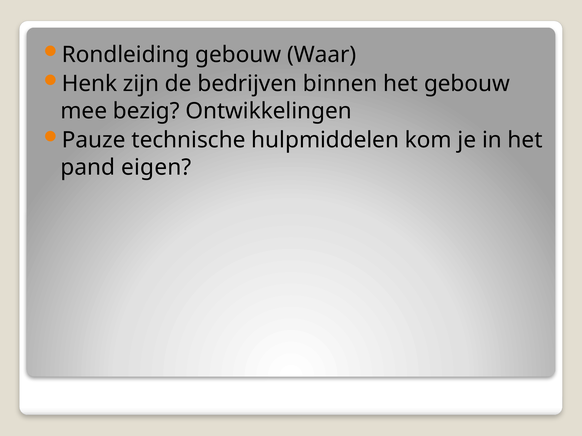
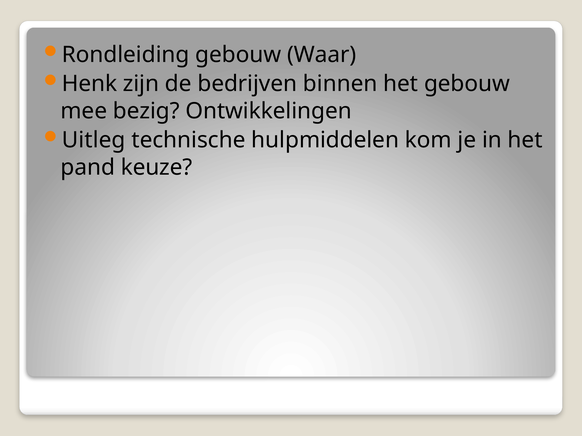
Pauze: Pauze -> Uitleg
eigen: eigen -> keuze
